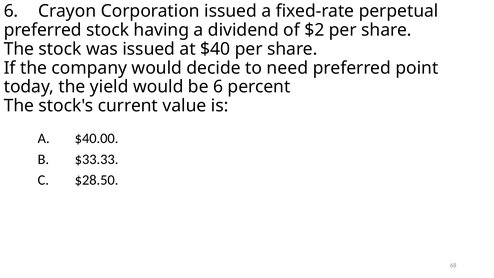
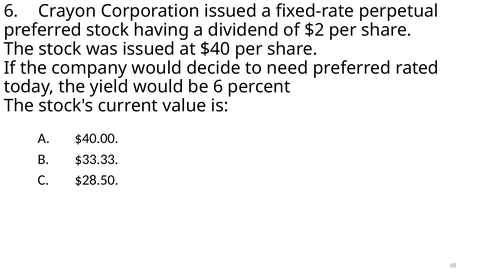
point: point -> rated
